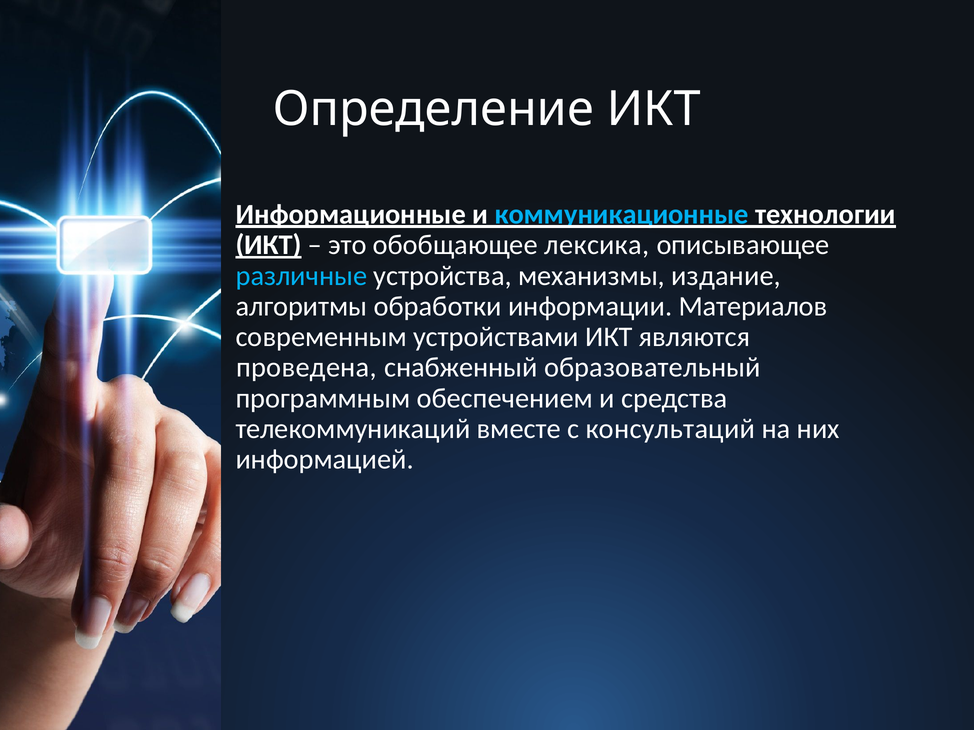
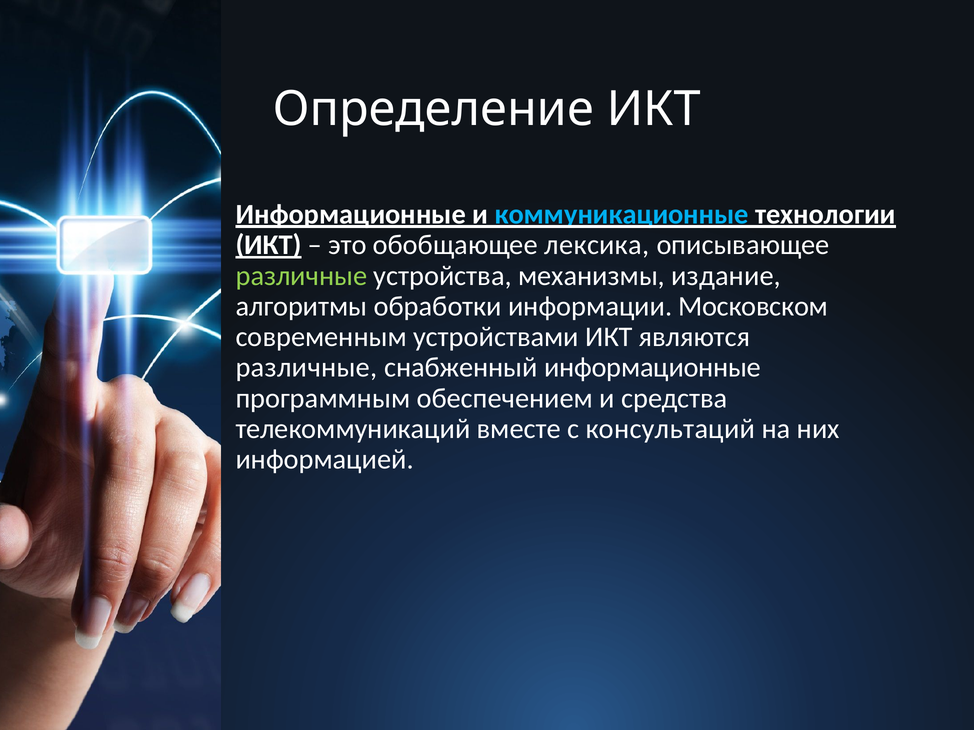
различные at (301, 276) colour: light blue -> light green
Материалов: Материалов -> Московском
проведена at (307, 368): проведена -> различные
снабженный образовательный: образовательный -> информационные
